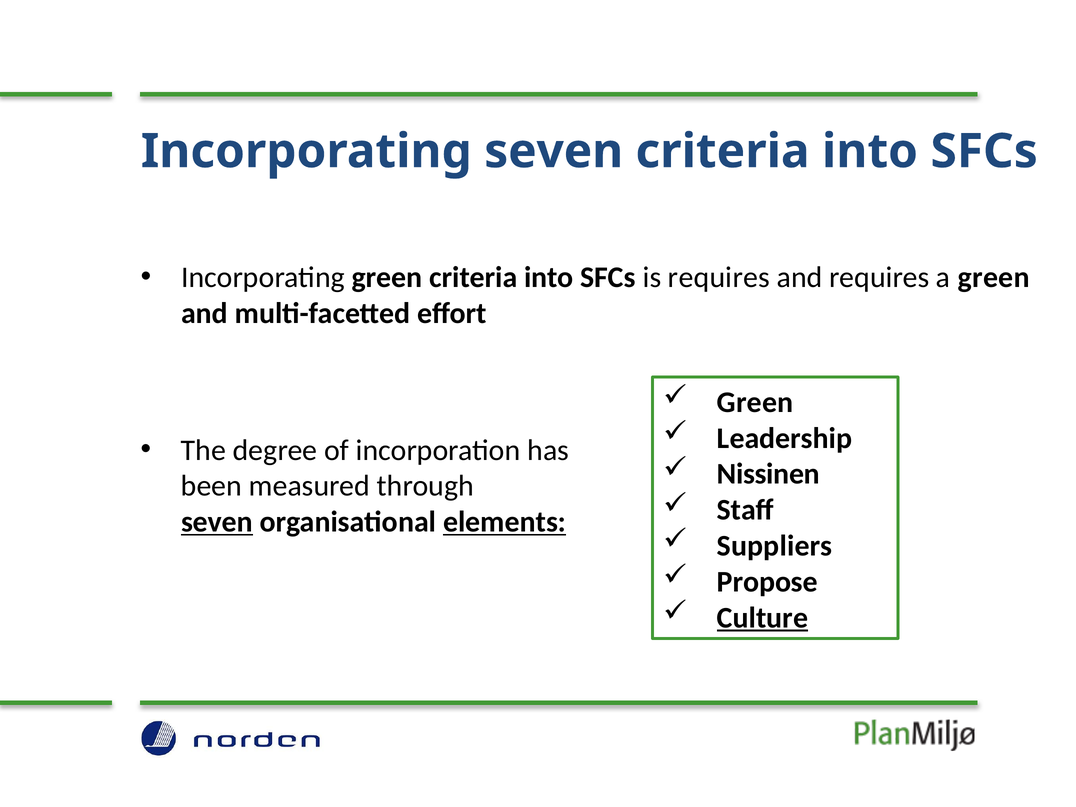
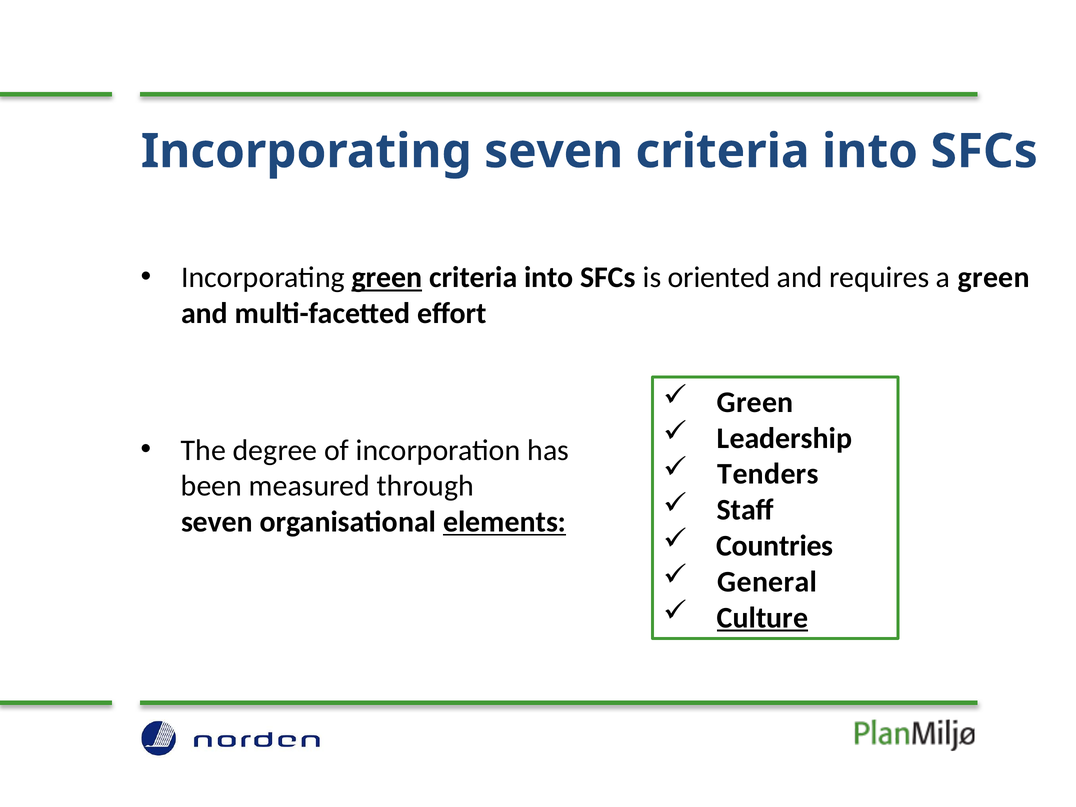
green at (387, 278) underline: none -> present
is requires: requires -> oriented
Nissinen: Nissinen -> Tenders
seven at (217, 522) underline: present -> none
Suppliers: Suppliers -> Countries
Propose: Propose -> General
